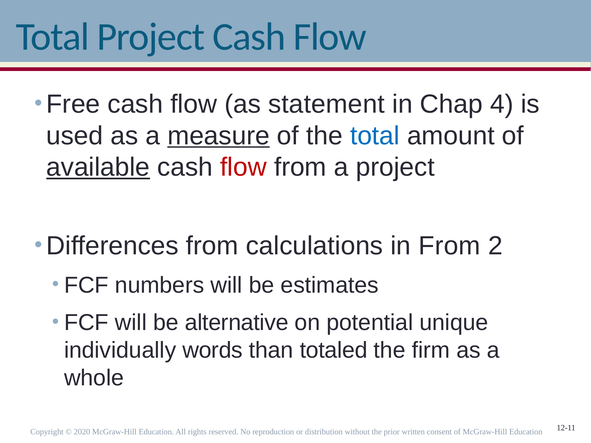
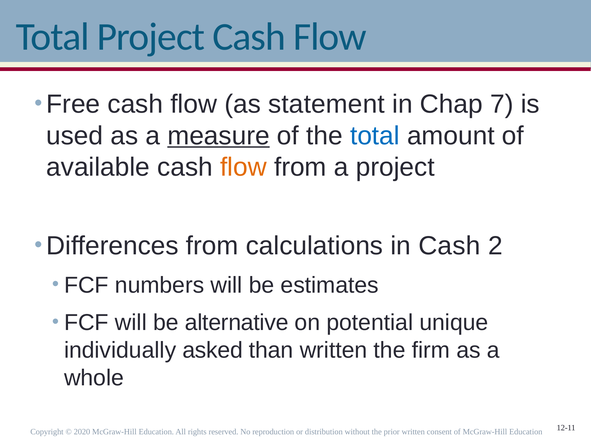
4: 4 -> 7
available underline: present -> none
flow at (243, 167) colour: red -> orange
in From: From -> Cash
words: words -> asked
than totaled: totaled -> written
